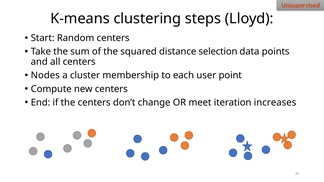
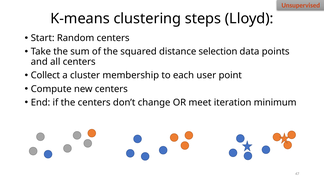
Nodes: Nodes -> Collect
increases: increases -> minimum
